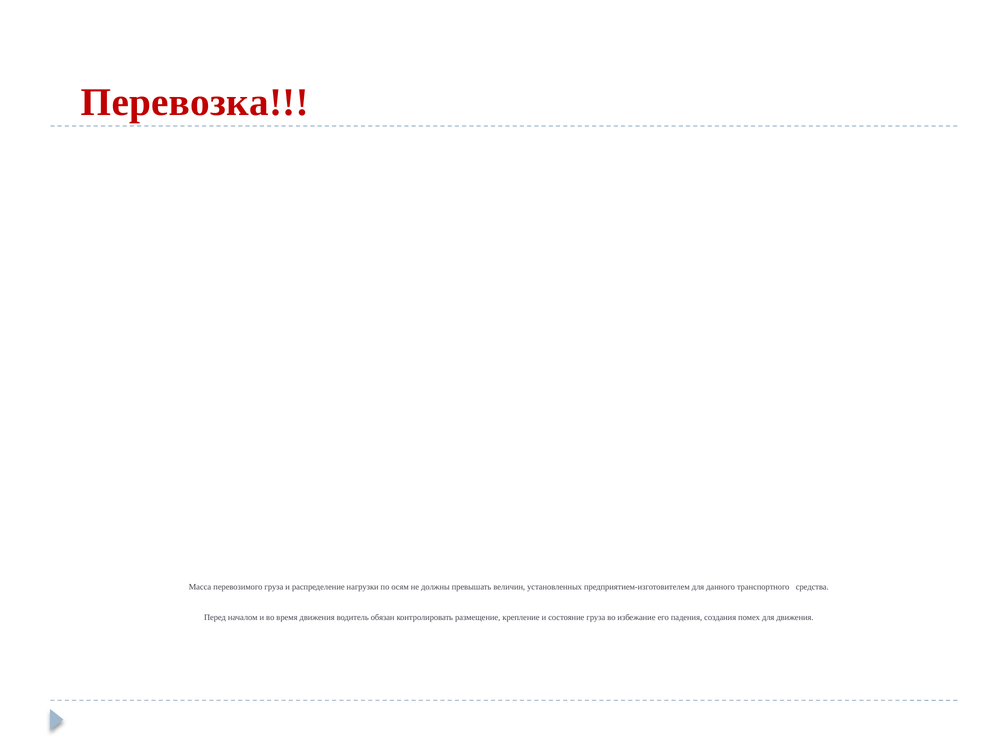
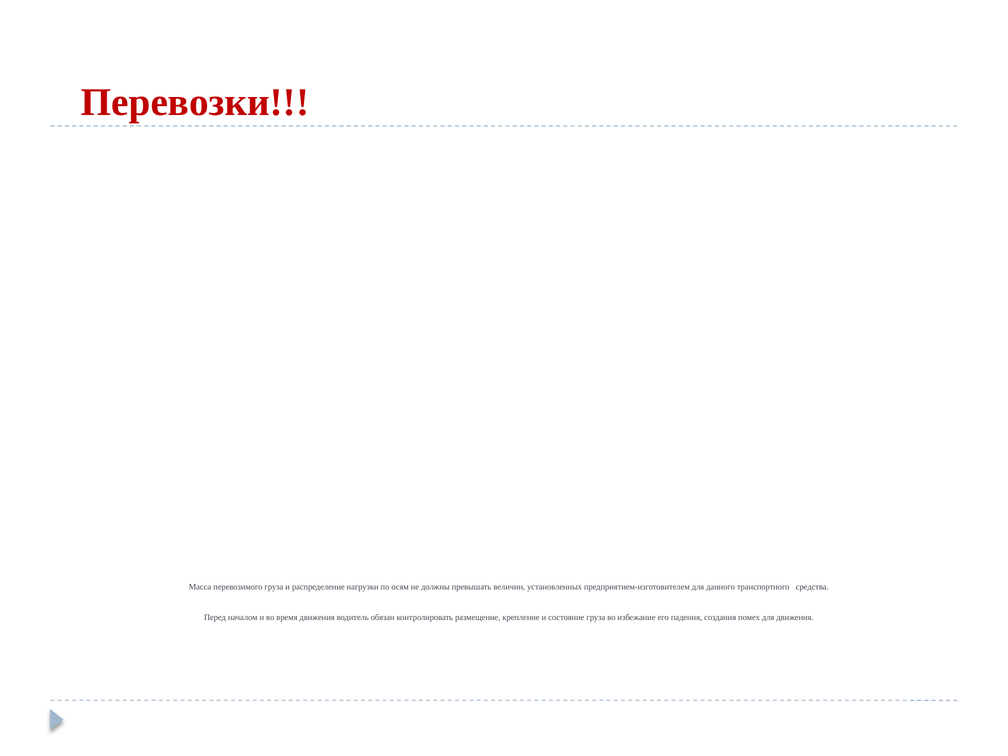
Перевозка: Перевозка -> Перевозки
